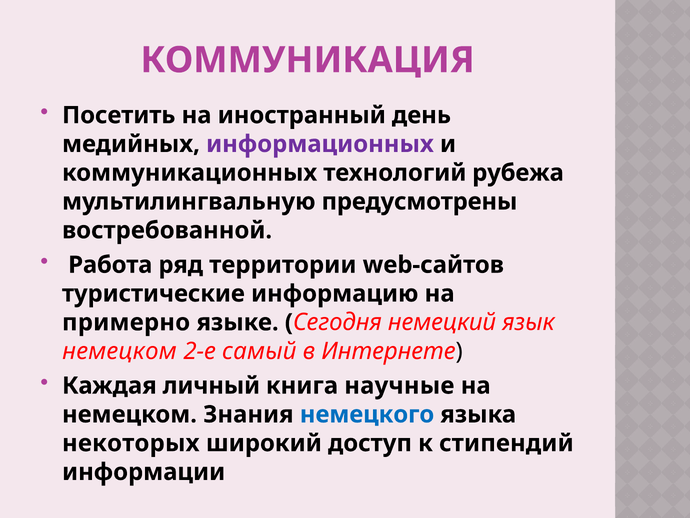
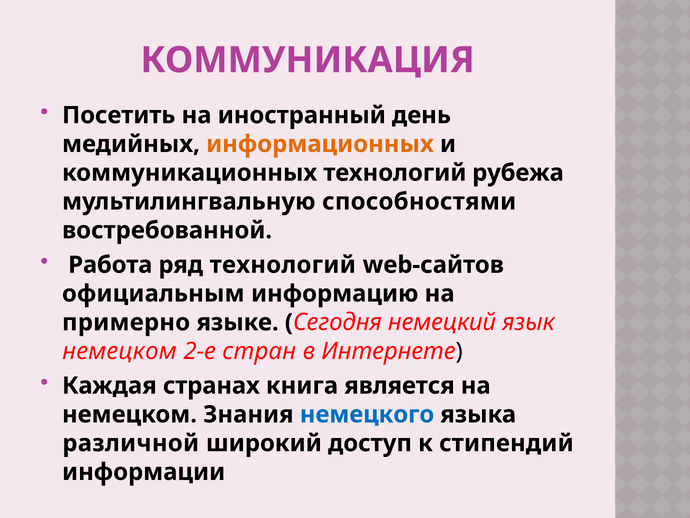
информационных colour: purple -> orange
предусмотрены: предусмотрены -> способностями
ряд территории: территории -> технологий
туристические: туристические -> официальным
самый: самый -> стран
личный: личный -> странах
научные: научные -> является
некоторых: некоторых -> различной
